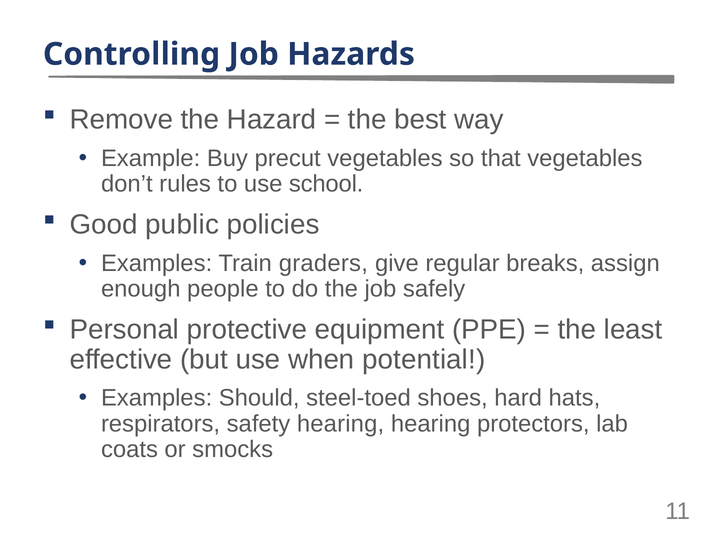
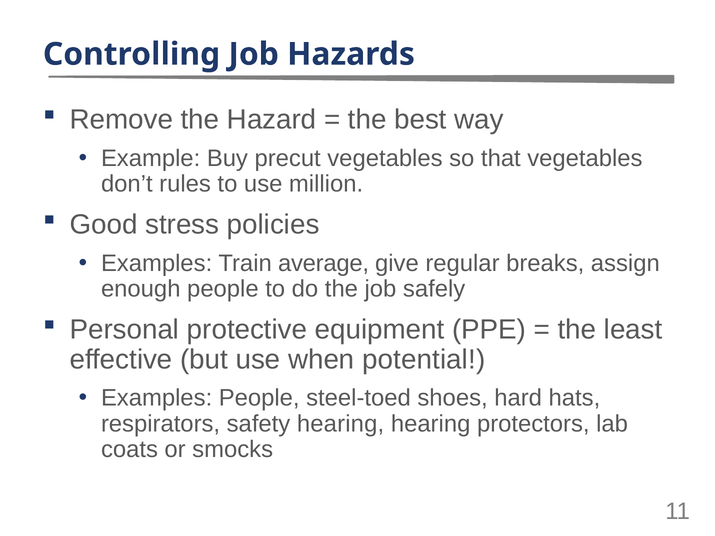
school: school -> million
public: public -> stress
graders: graders -> average
Examples Should: Should -> People
